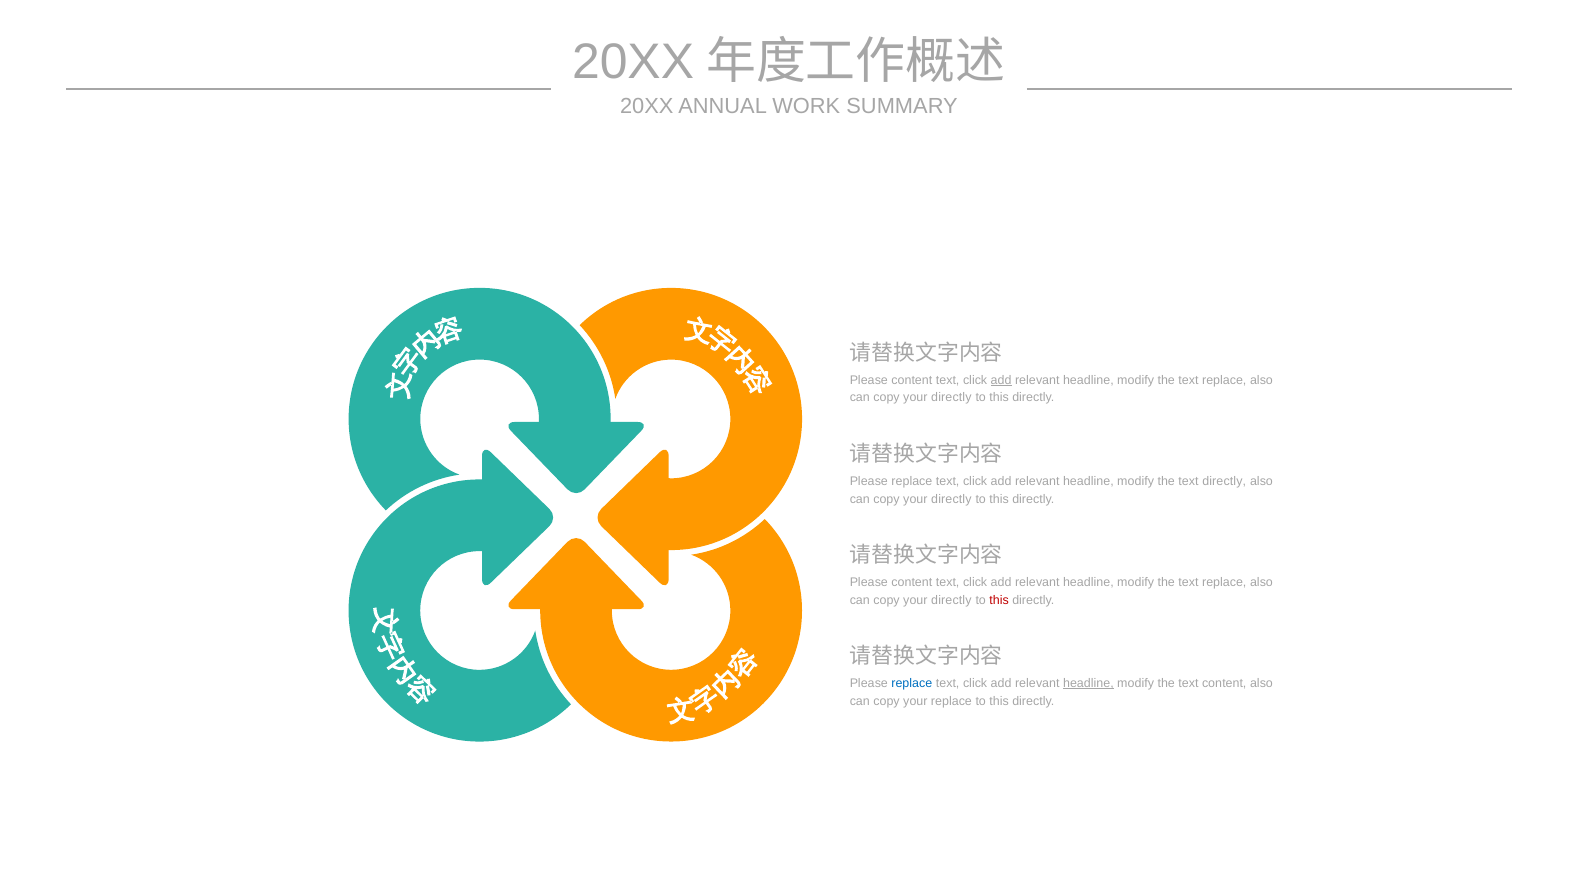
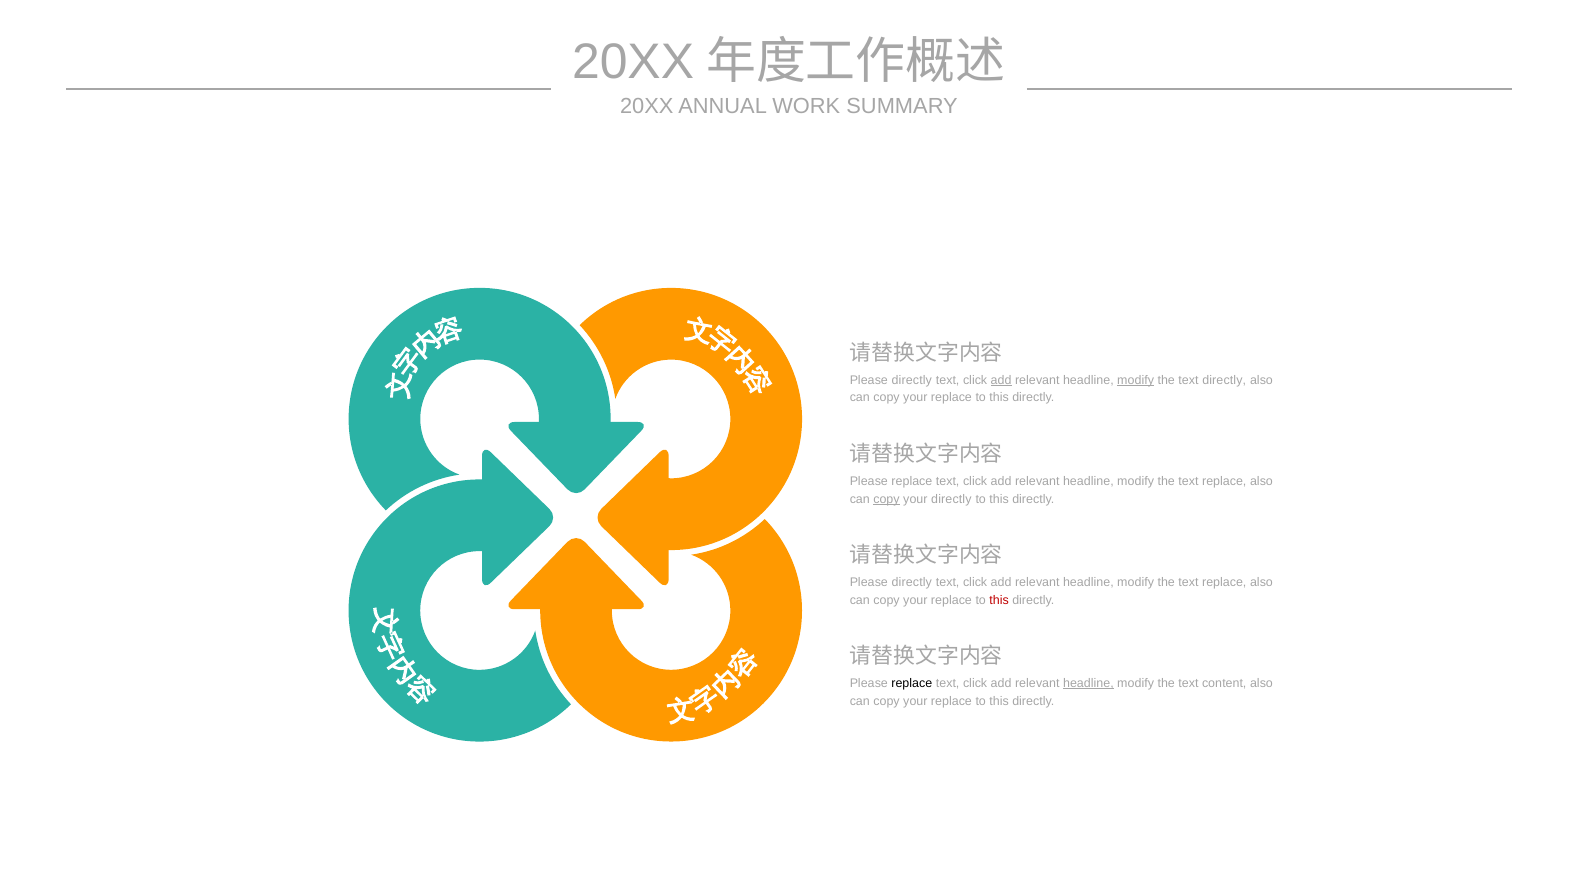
content at (912, 380): content -> directly
modify at (1136, 380) underline: none -> present
replace at (1224, 380): replace -> directly
directly at (951, 398): directly -> replace
directly at (1224, 481): directly -> replace
copy at (886, 499) underline: none -> present
content at (912, 582): content -> directly
directly at (951, 600): directly -> replace
replace at (912, 683) colour: blue -> black
